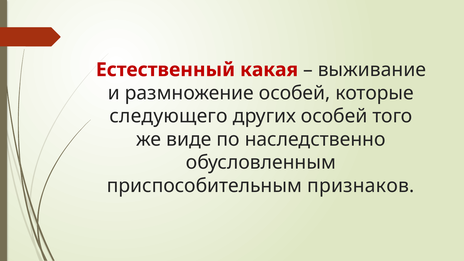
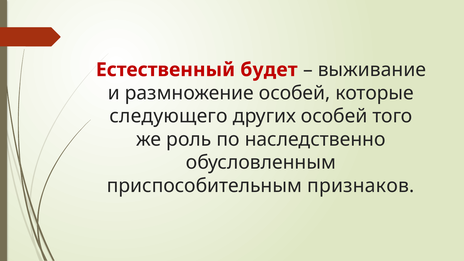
какая: какая -> будет
виде: виде -> роль
